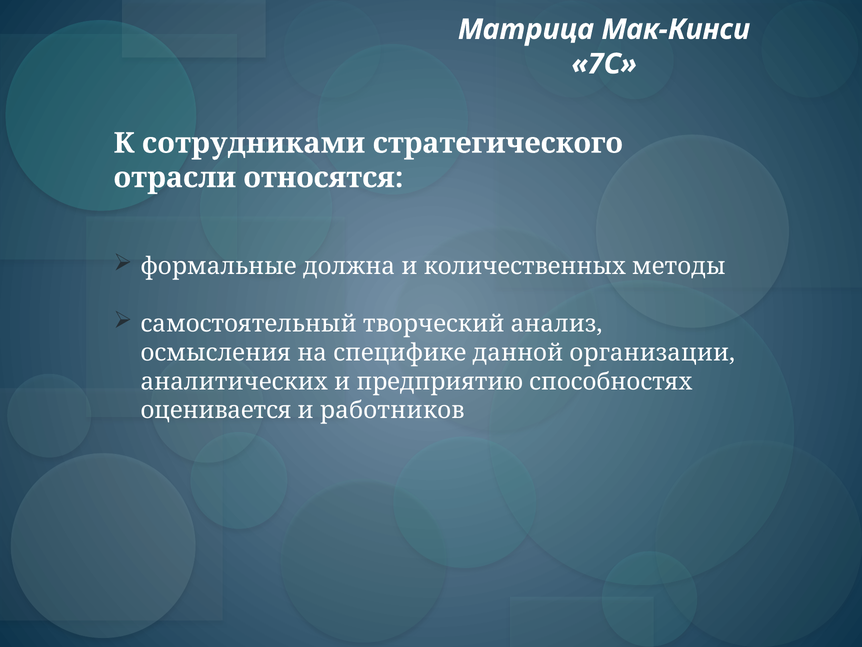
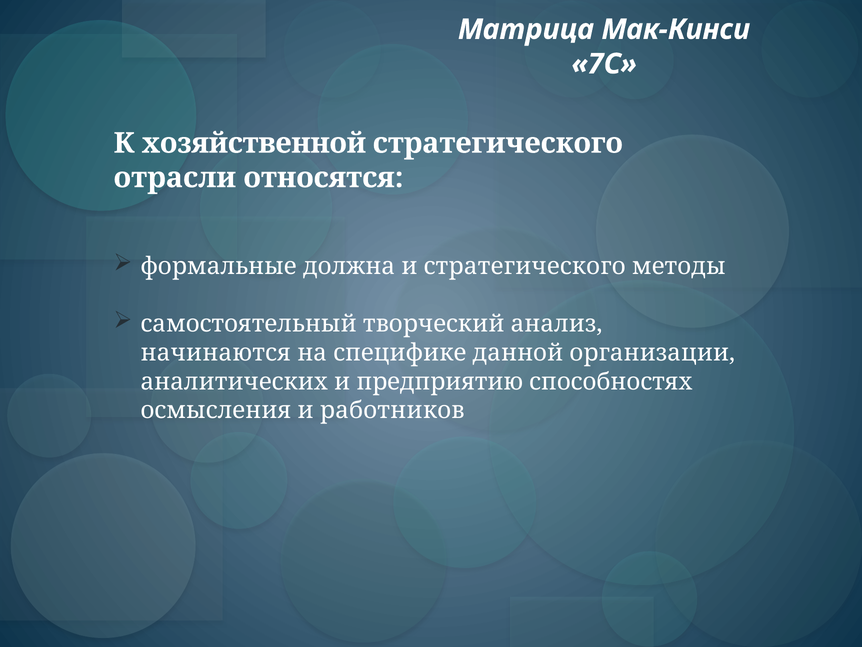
сотрудниками: сотрудниками -> хозяйственной
и количественных: количественных -> стратегического
осмысления: осмысления -> начинаются
оценивается: оценивается -> осмысления
